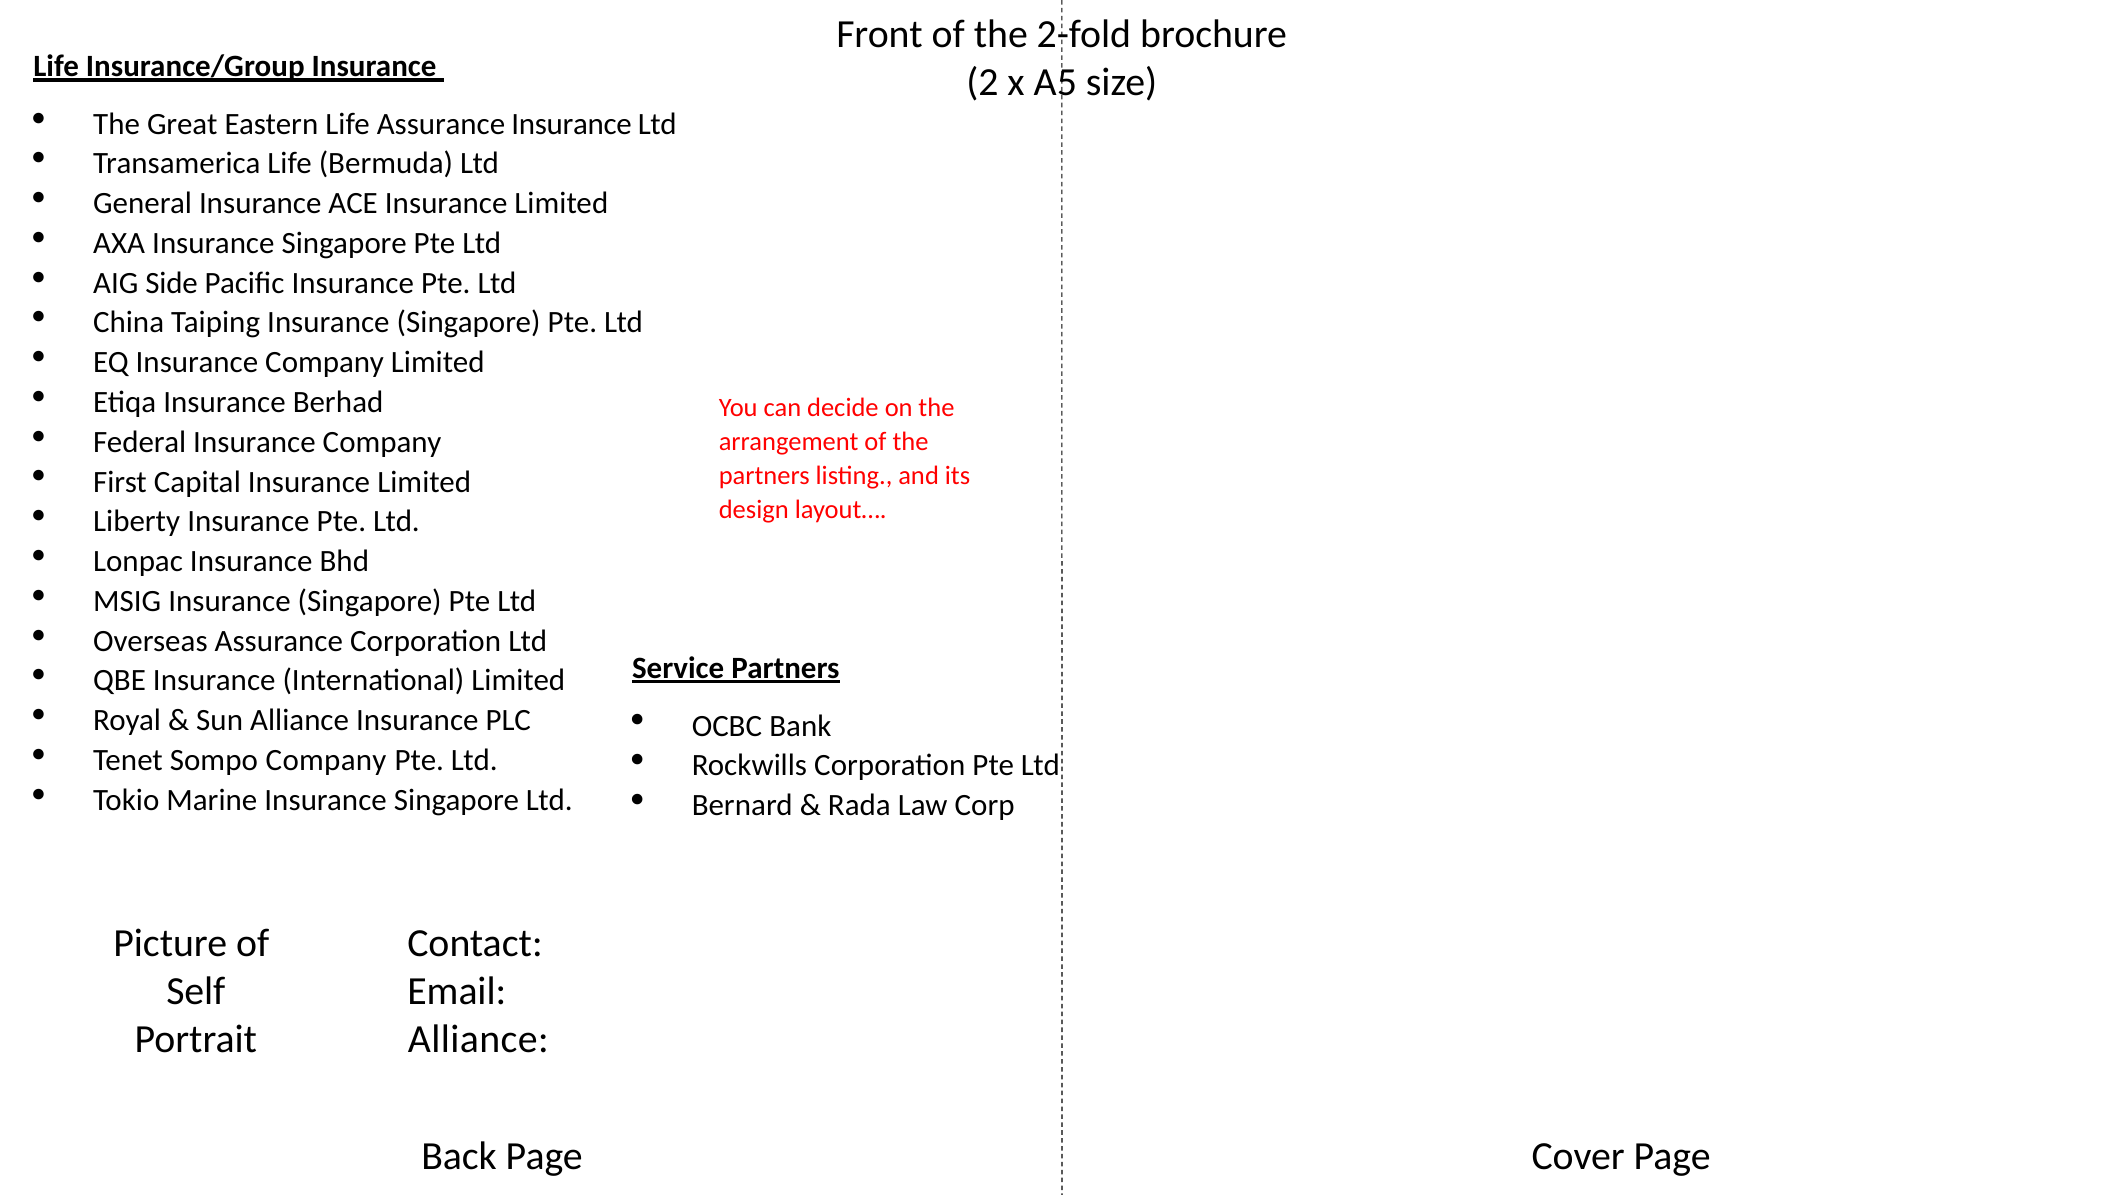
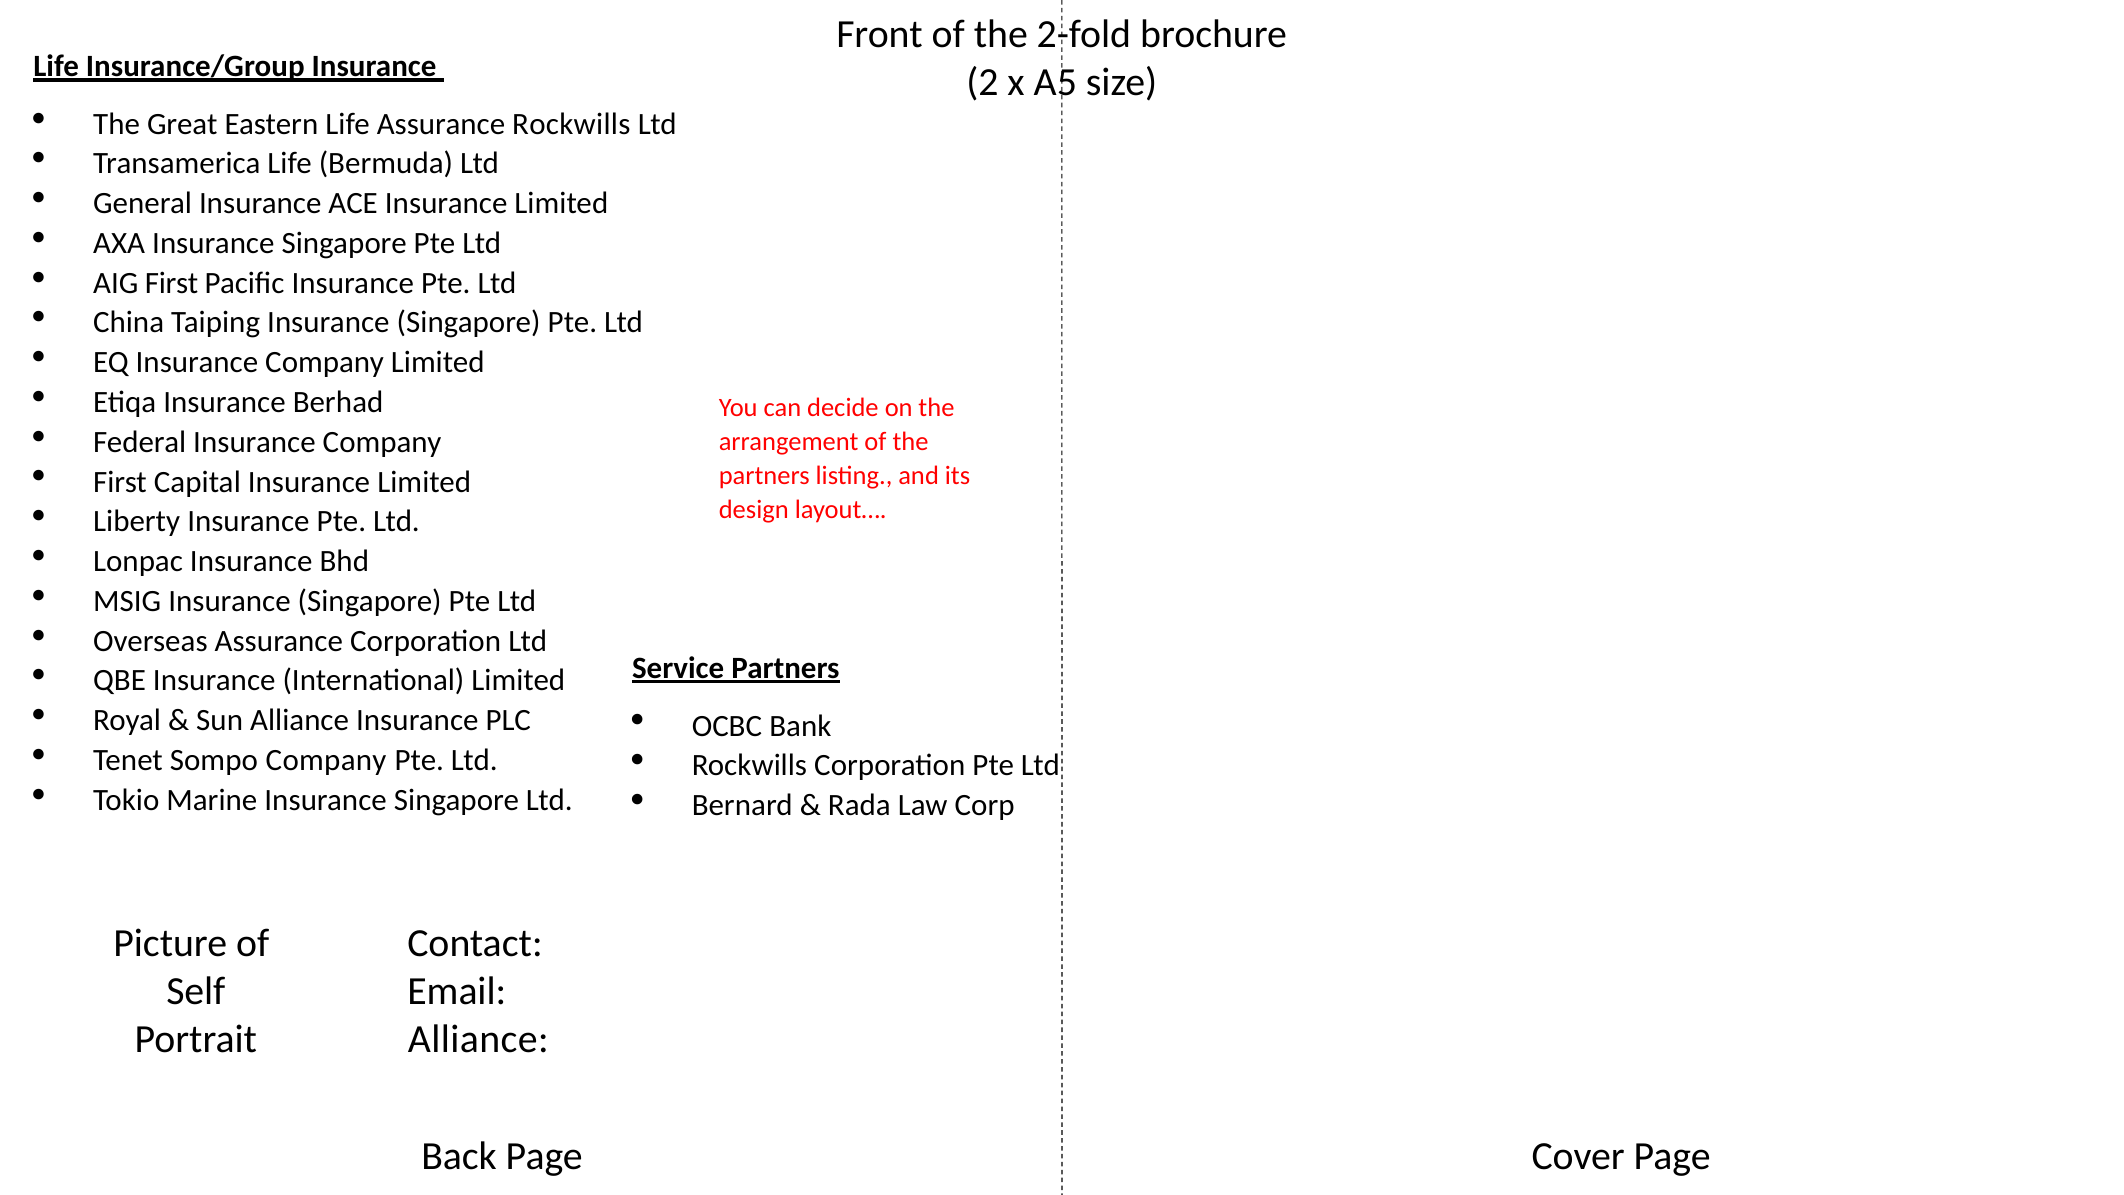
Assurance Insurance: Insurance -> Rockwills
AIG Side: Side -> First
